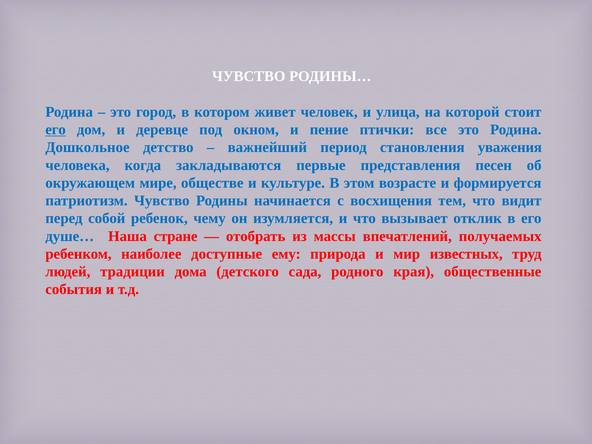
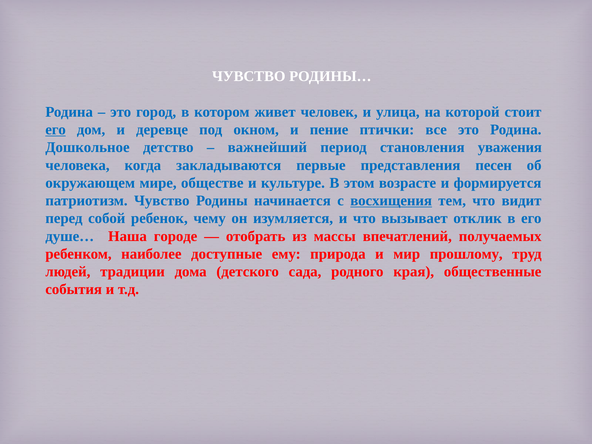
восхищения underline: none -> present
стране: стране -> городе
известных: известных -> прошлому
